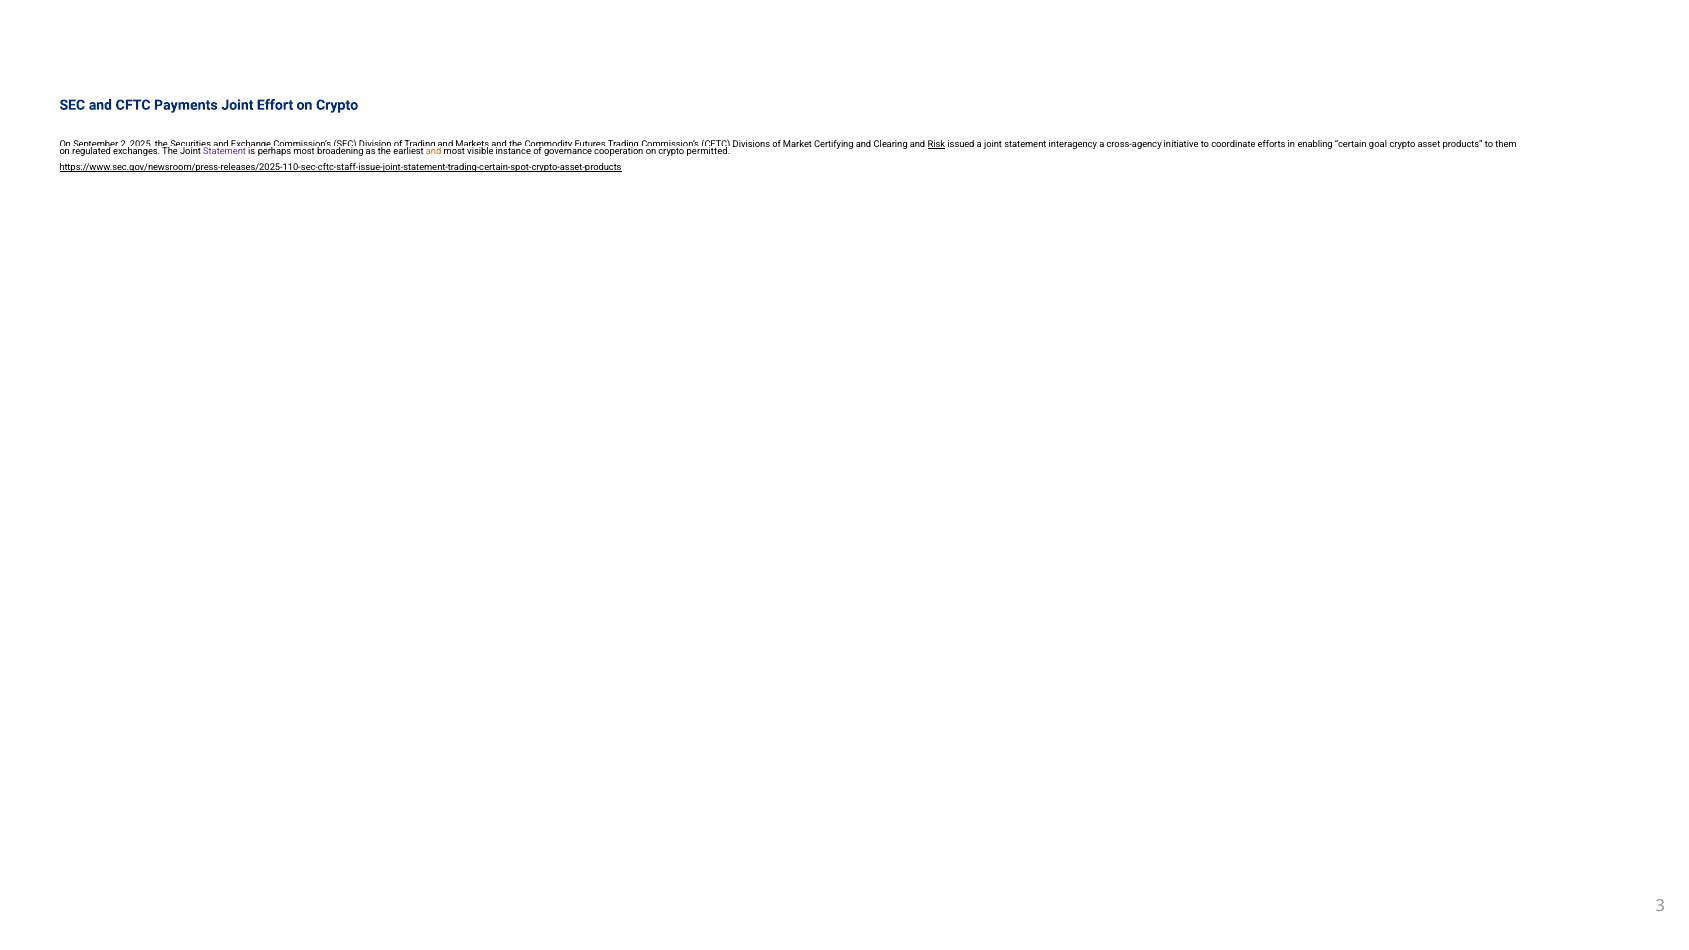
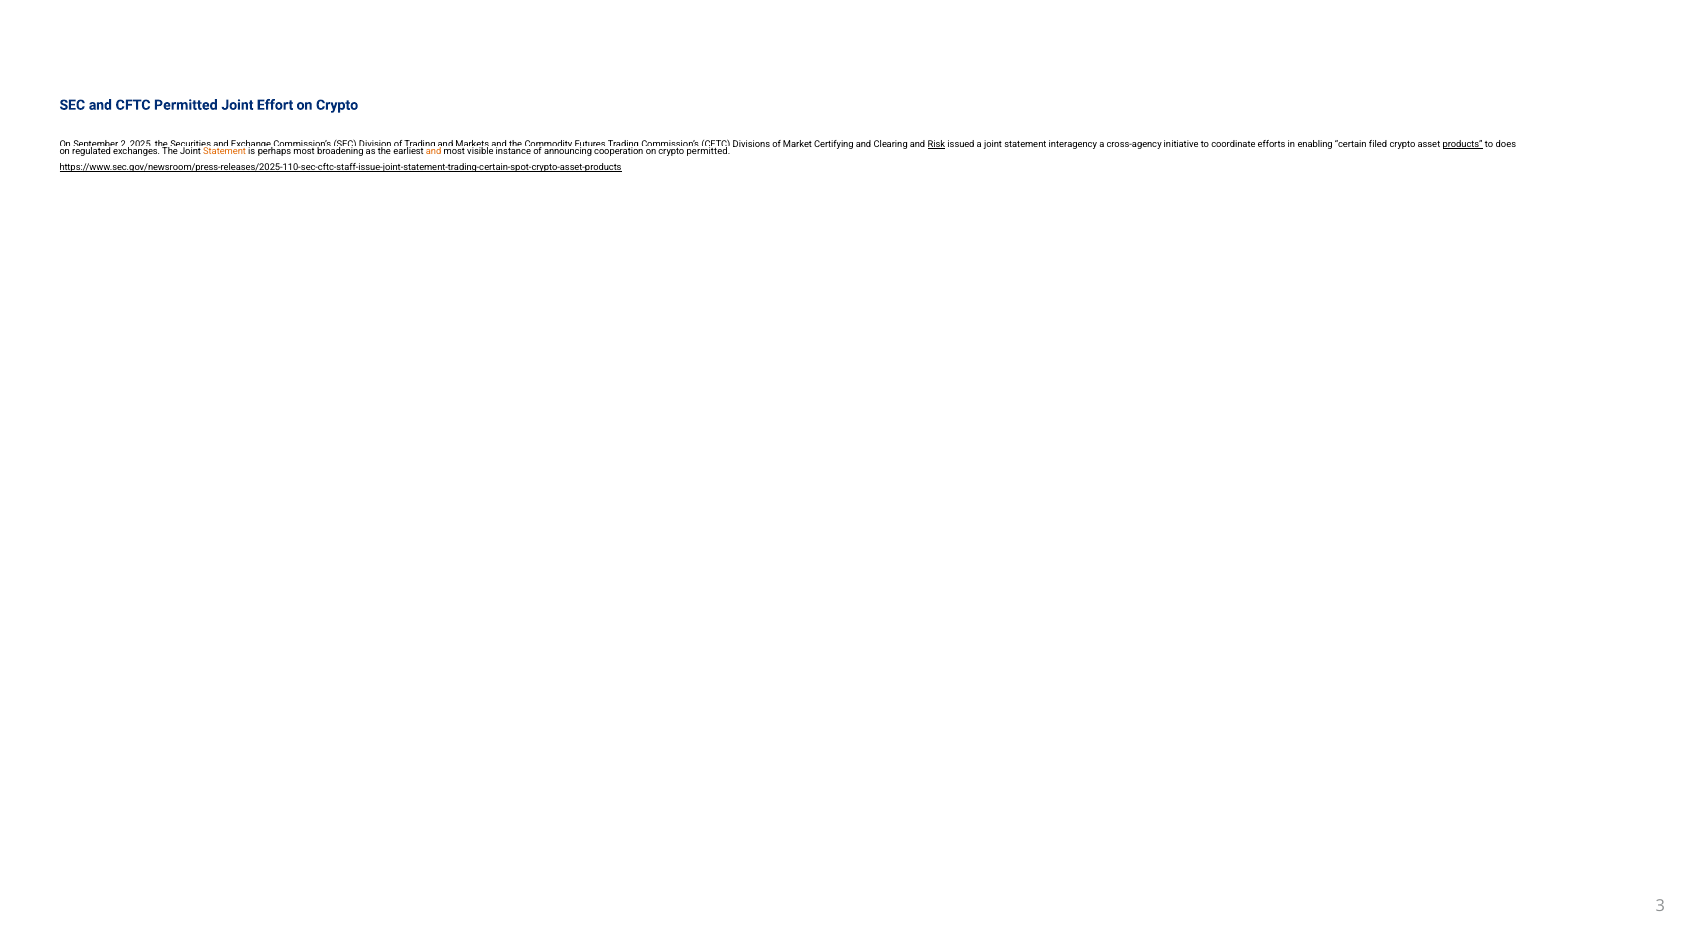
CFTC Payments: Payments -> Permitted
goal: goal -> filed
products underline: none -> present
them: them -> does
Statement at (225, 151) colour: purple -> orange
governance: governance -> announcing
